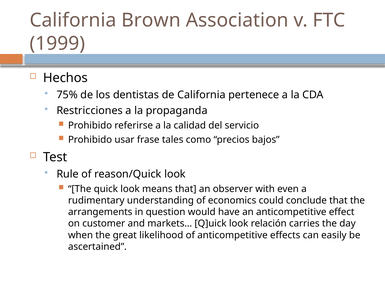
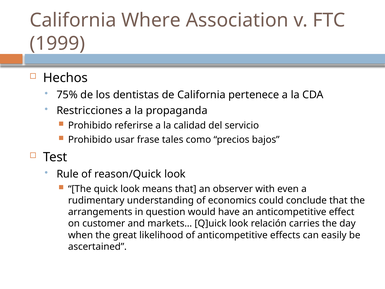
Brown: Brown -> Where
